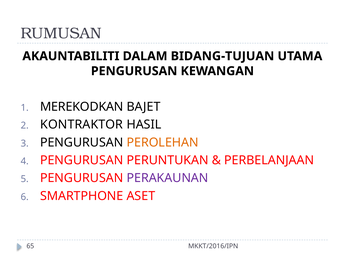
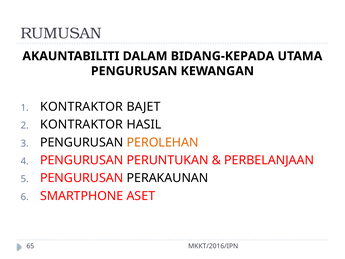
BIDANG-TUJUAN: BIDANG-TUJUAN -> BIDANG-KEPADA
MEREKODKAN at (82, 107): MEREKODKAN -> KONTRAKTOR
PERAKAUNAN colour: purple -> black
